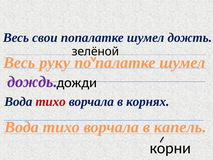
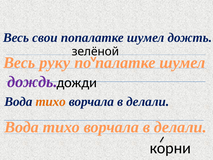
тихо at (51, 101) colour: red -> orange
корнях at (148, 101): корнях -> делали
капель at (180, 127): капель -> делали
